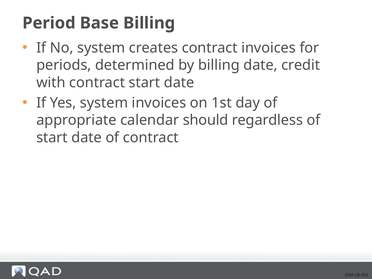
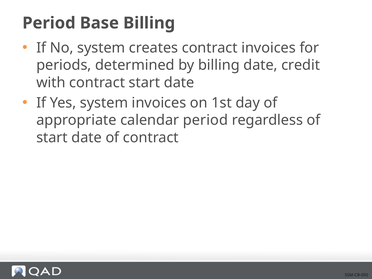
calendar should: should -> period
